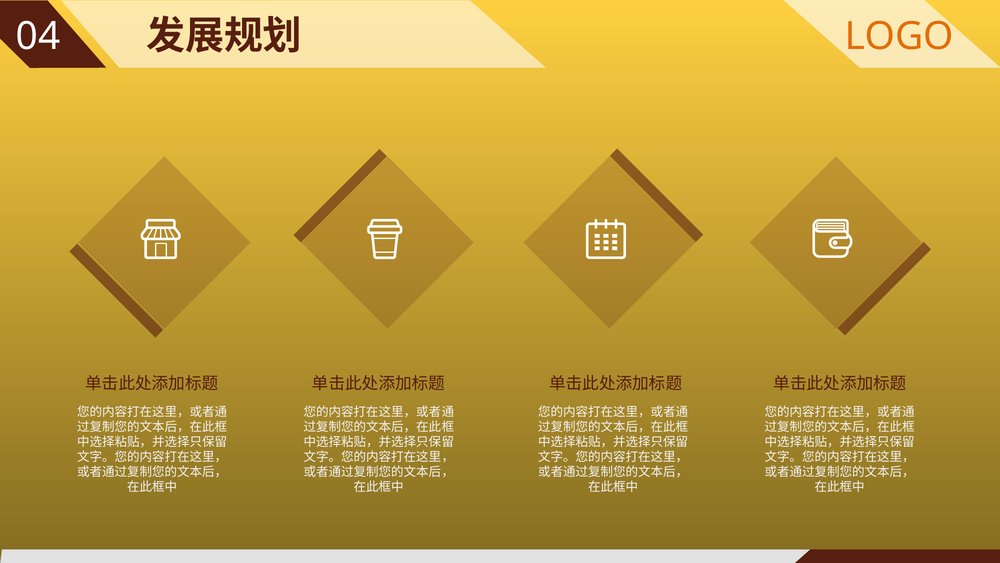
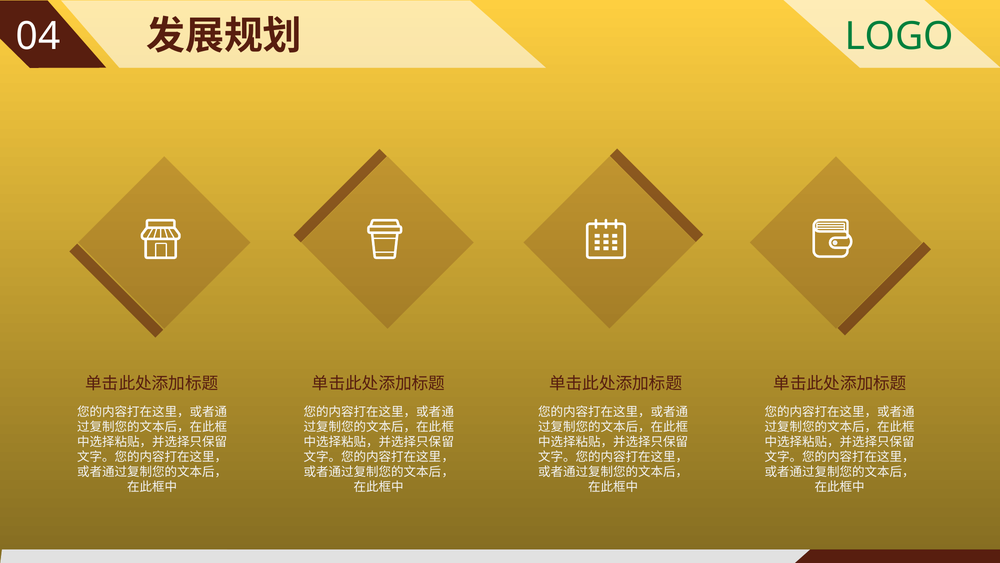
LOGO colour: orange -> green
